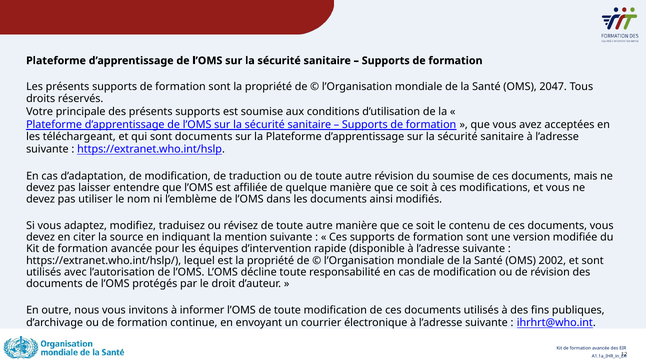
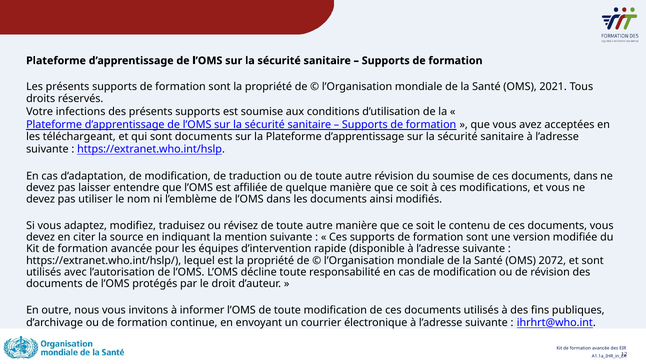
2047: 2047 -> 2021
principale: principale -> infections
documents mais: mais -> dans
2002: 2002 -> 2072
